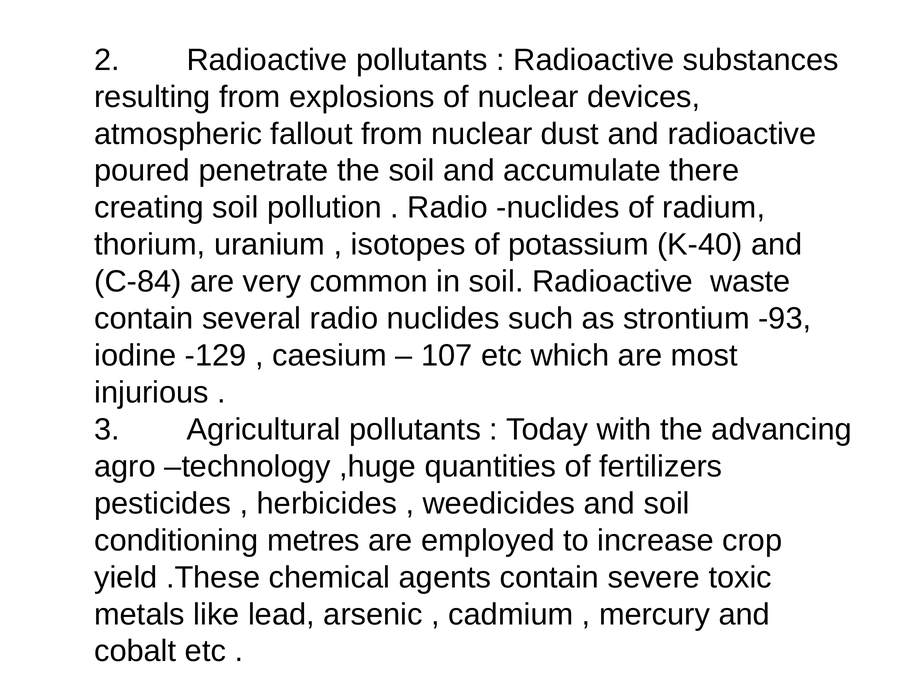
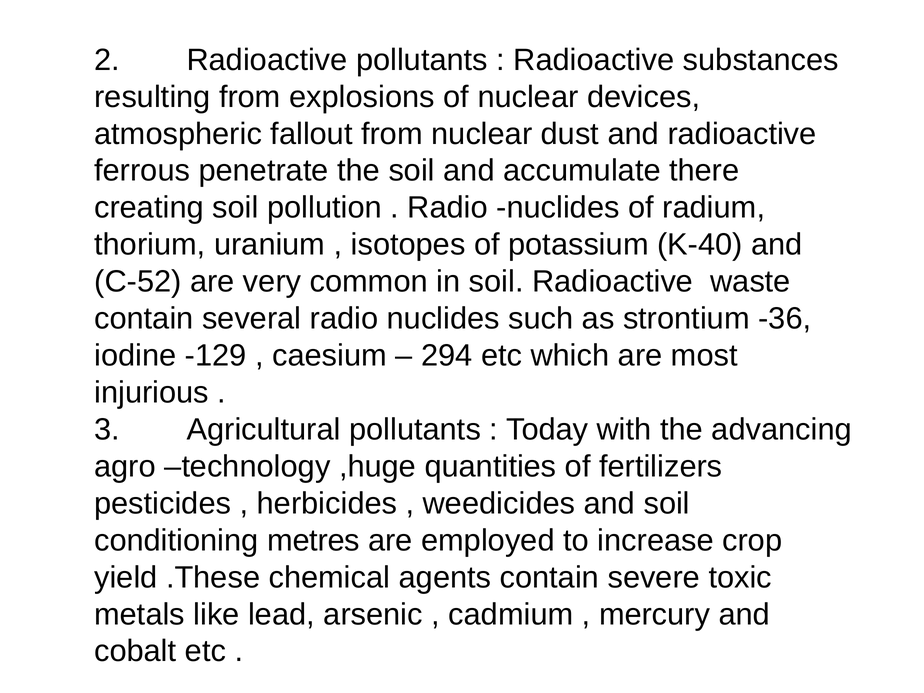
poured: poured -> ferrous
C-84: C-84 -> C-52
-93: -93 -> -36
107: 107 -> 294
